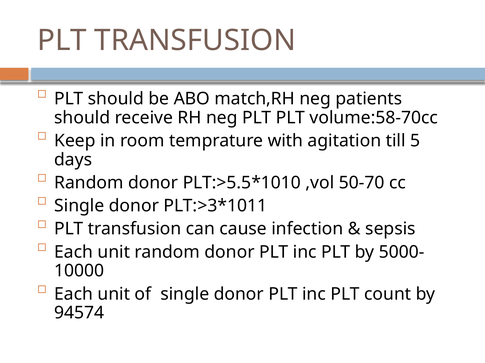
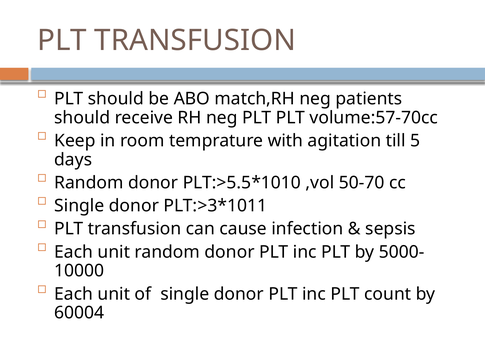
volume:58-70cc: volume:58-70cc -> volume:57-70cc
94574: 94574 -> 60004
